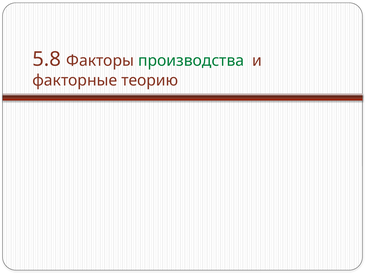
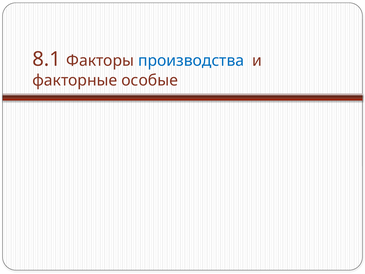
5.8: 5.8 -> 8.1
производства colour: green -> blue
теорию: теорию -> особые
